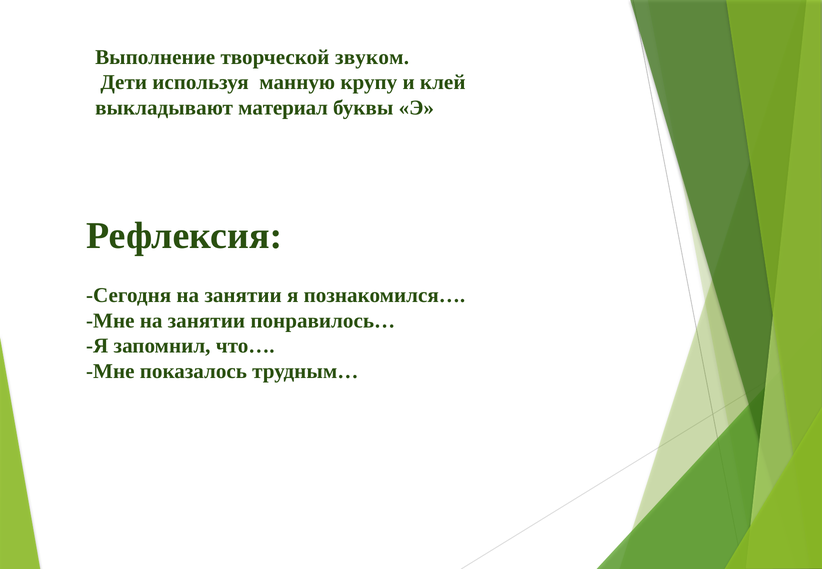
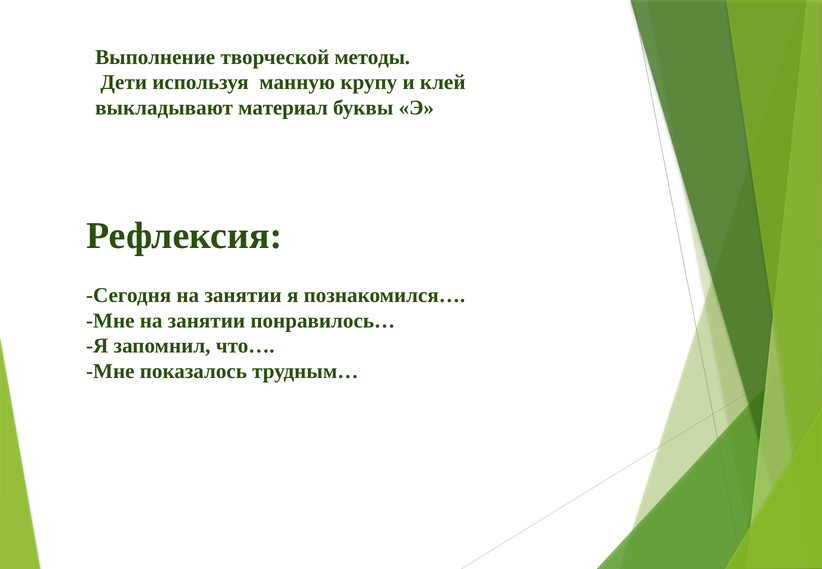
звуком: звуком -> методы
